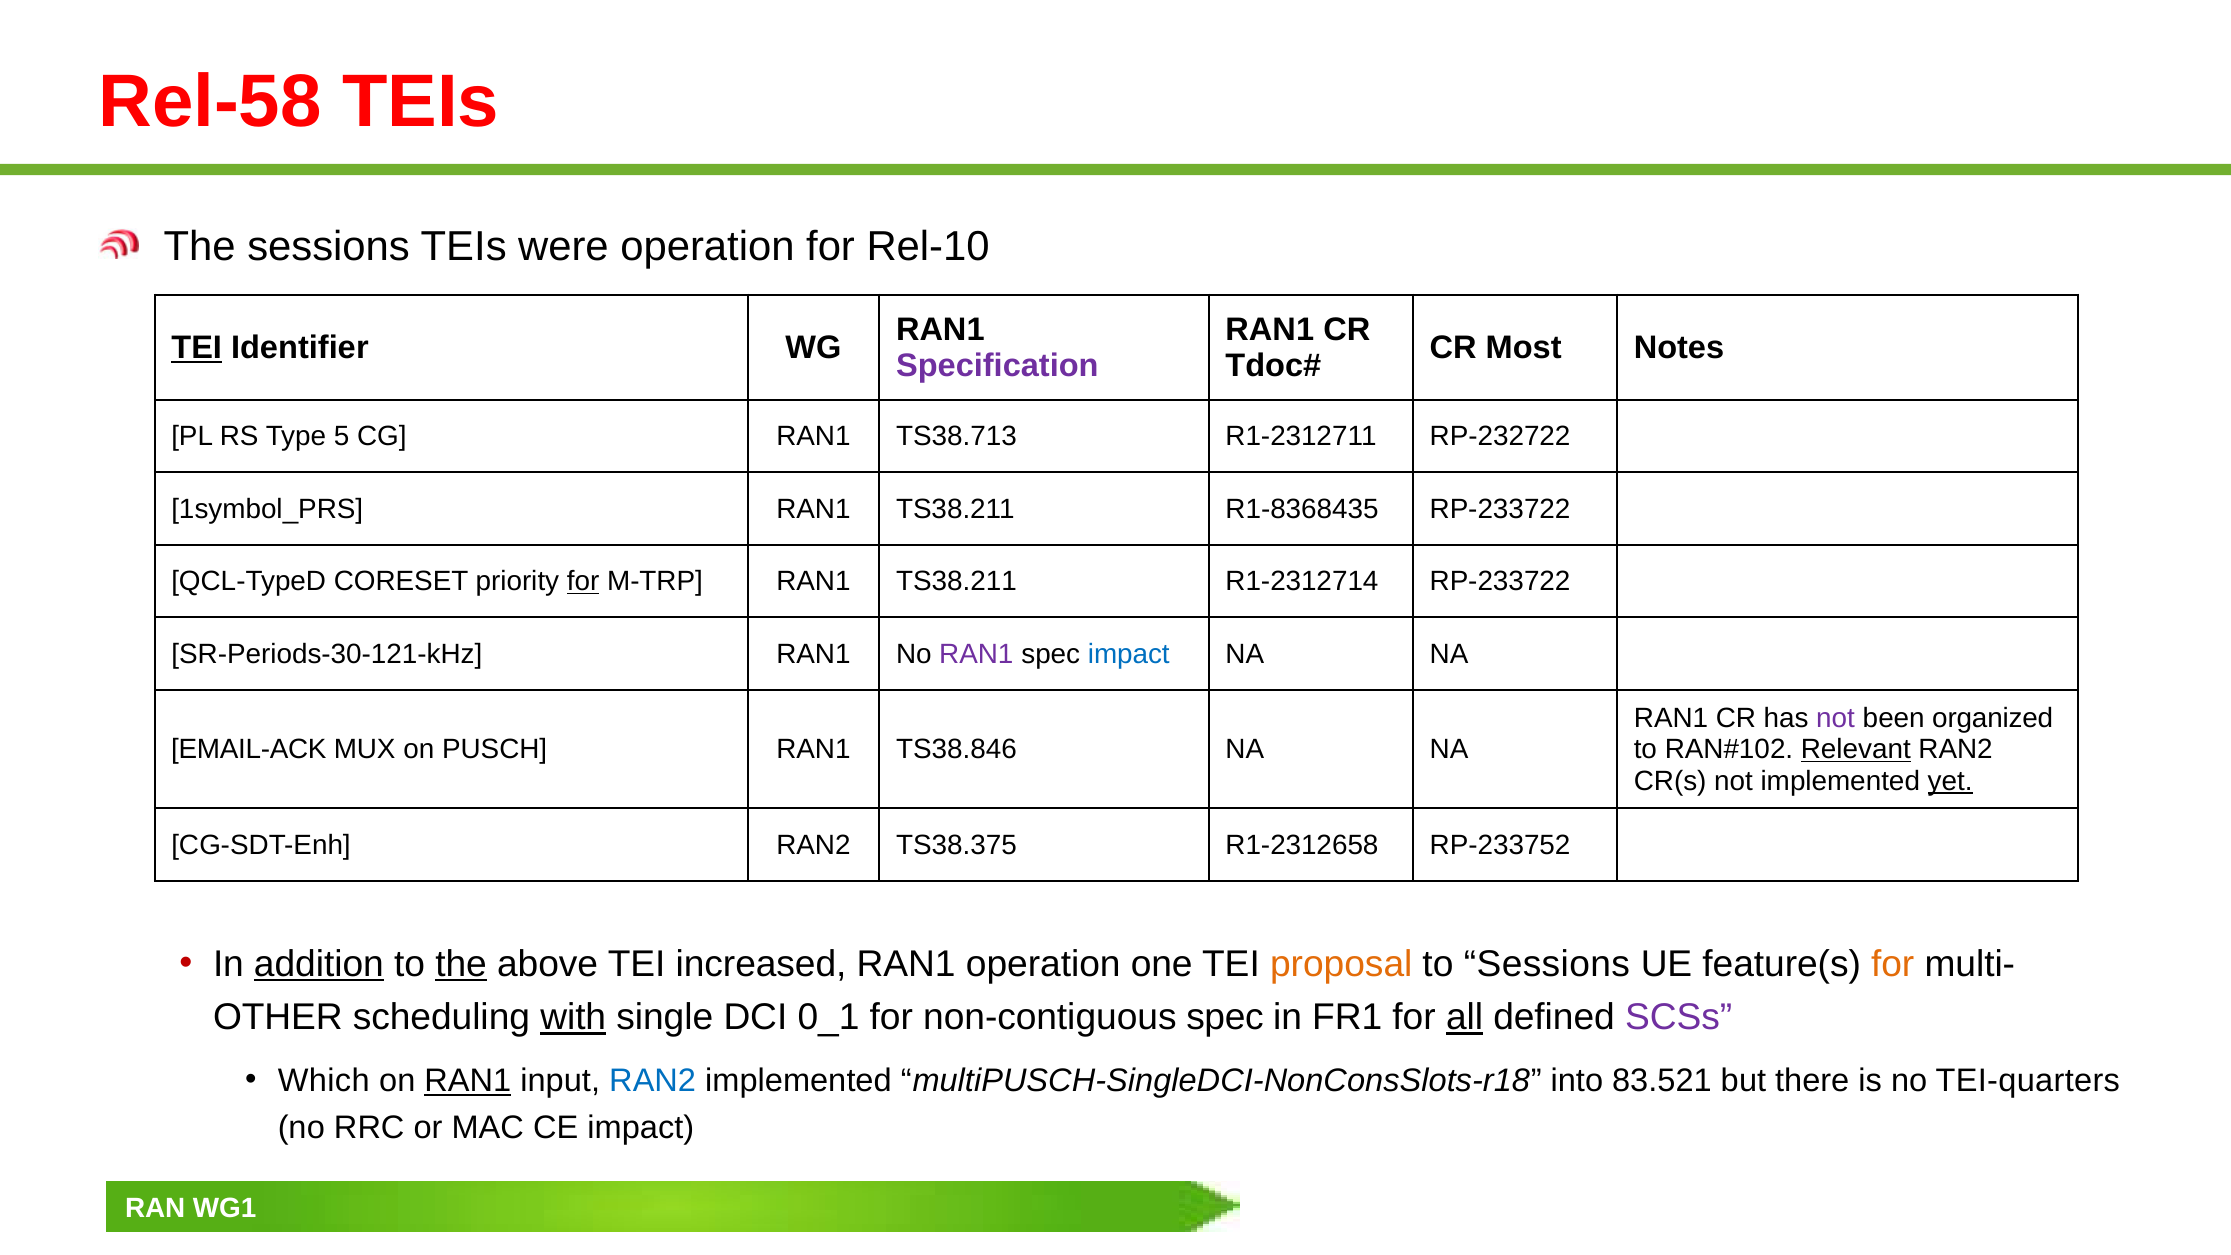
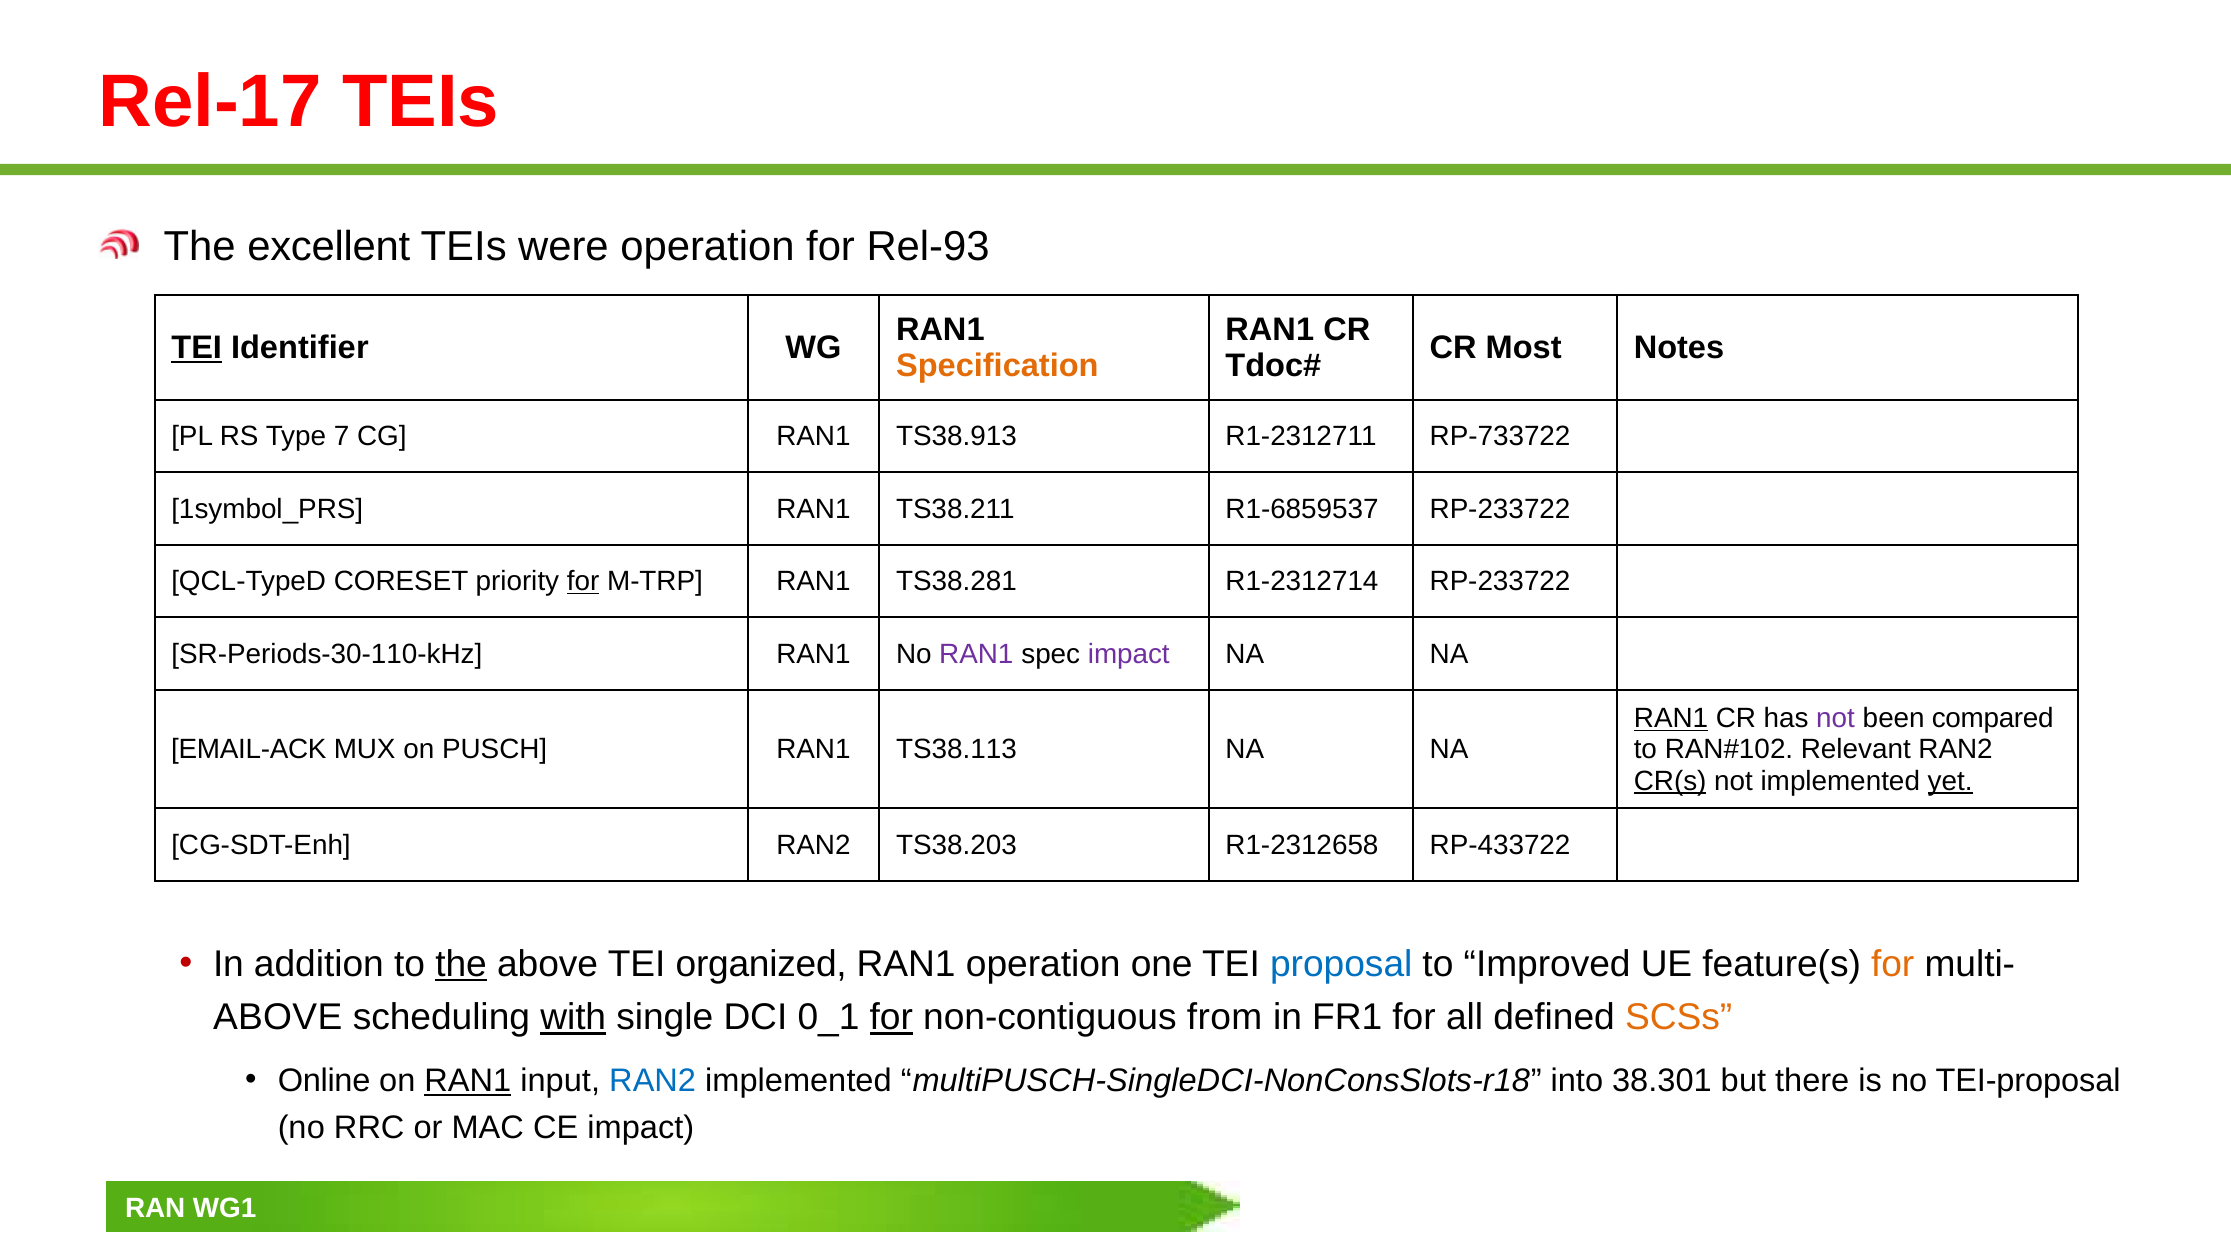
Rel-58: Rel-58 -> Rel-17
The sessions: sessions -> excellent
Rel-10: Rel-10 -> Rel-93
Specification colour: purple -> orange
5: 5 -> 7
TS38.713: TS38.713 -> TS38.913
RP-232722: RP-232722 -> RP-733722
R1-8368435: R1-8368435 -> R1-6859537
M-TRP RAN1 TS38.211: TS38.211 -> TS38.281
SR-Periods-30-121-kHz: SR-Periods-30-121-kHz -> SR-Periods-30-110-kHz
impact at (1129, 654) colour: blue -> purple
RAN1 at (1671, 718) underline: none -> present
organized: organized -> compared
TS38.846: TS38.846 -> TS38.113
Relevant underline: present -> none
CR(s underline: none -> present
TS38.375: TS38.375 -> TS38.203
RP-233752: RP-233752 -> RP-433722
addition underline: present -> none
increased: increased -> organized
proposal colour: orange -> blue
to Sessions: Sessions -> Improved
OTHER at (278, 1017): OTHER -> ABOVE
for at (891, 1017) underline: none -> present
non-contiguous spec: spec -> from
all underline: present -> none
SCSs colour: purple -> orange
Which: Which -> Online
83.521: 83.521 -> 38.301
TEI-quarters: TEI-quarters -> TEI-proposal
